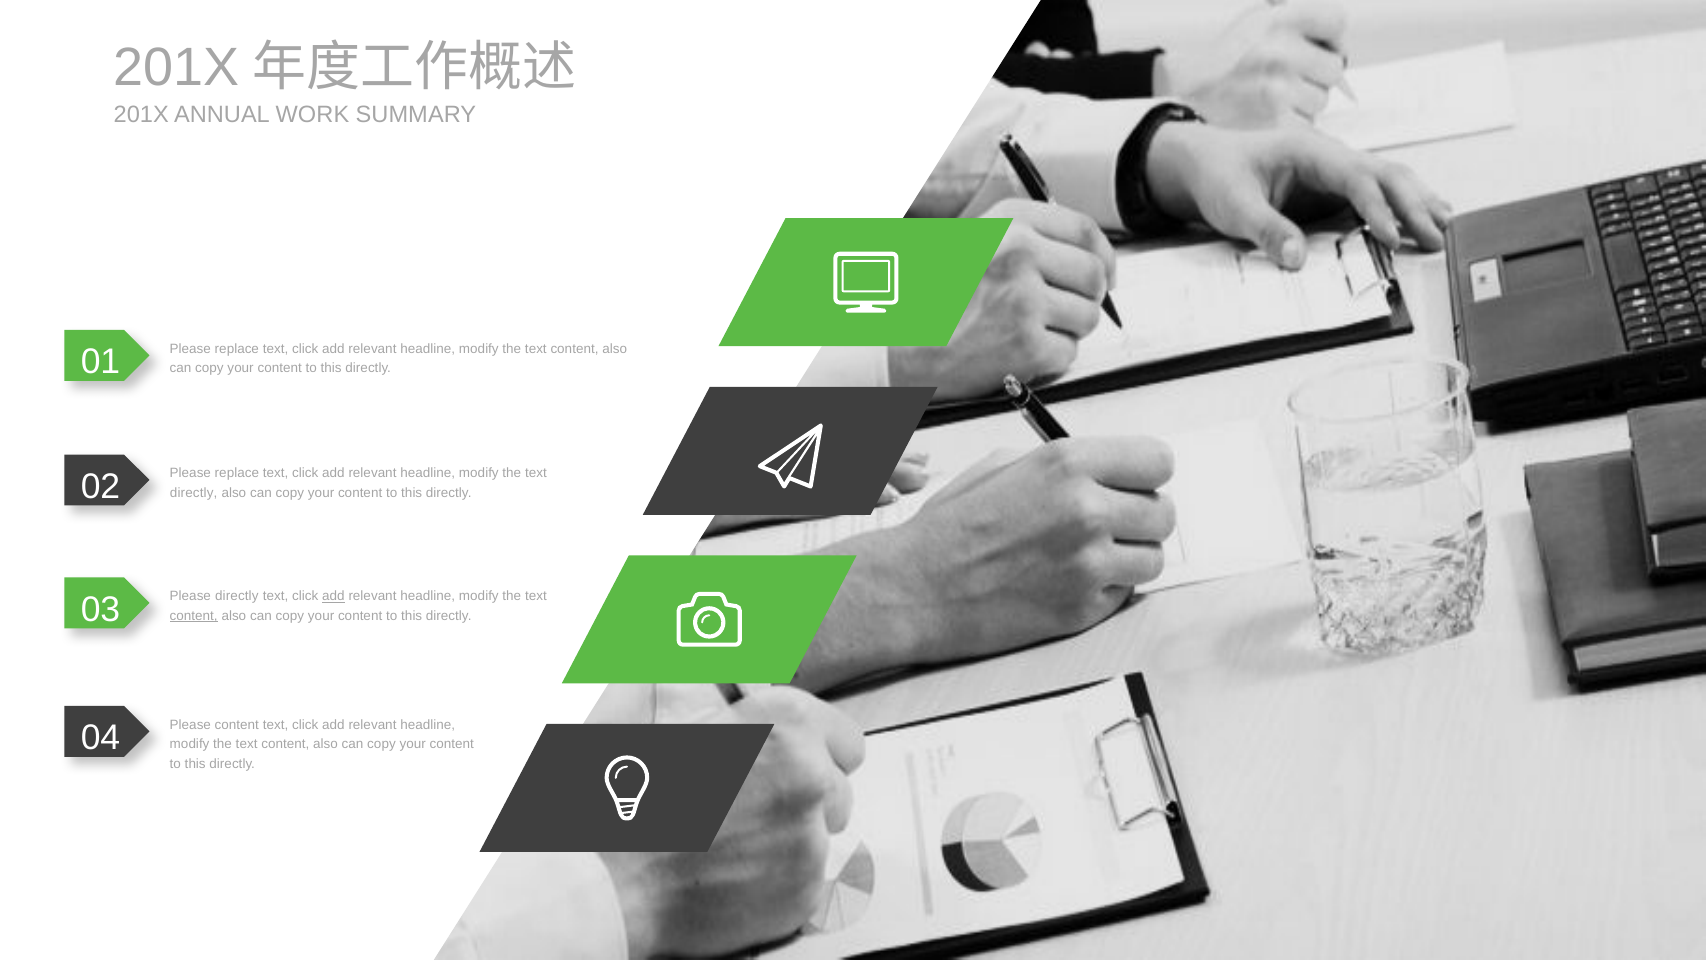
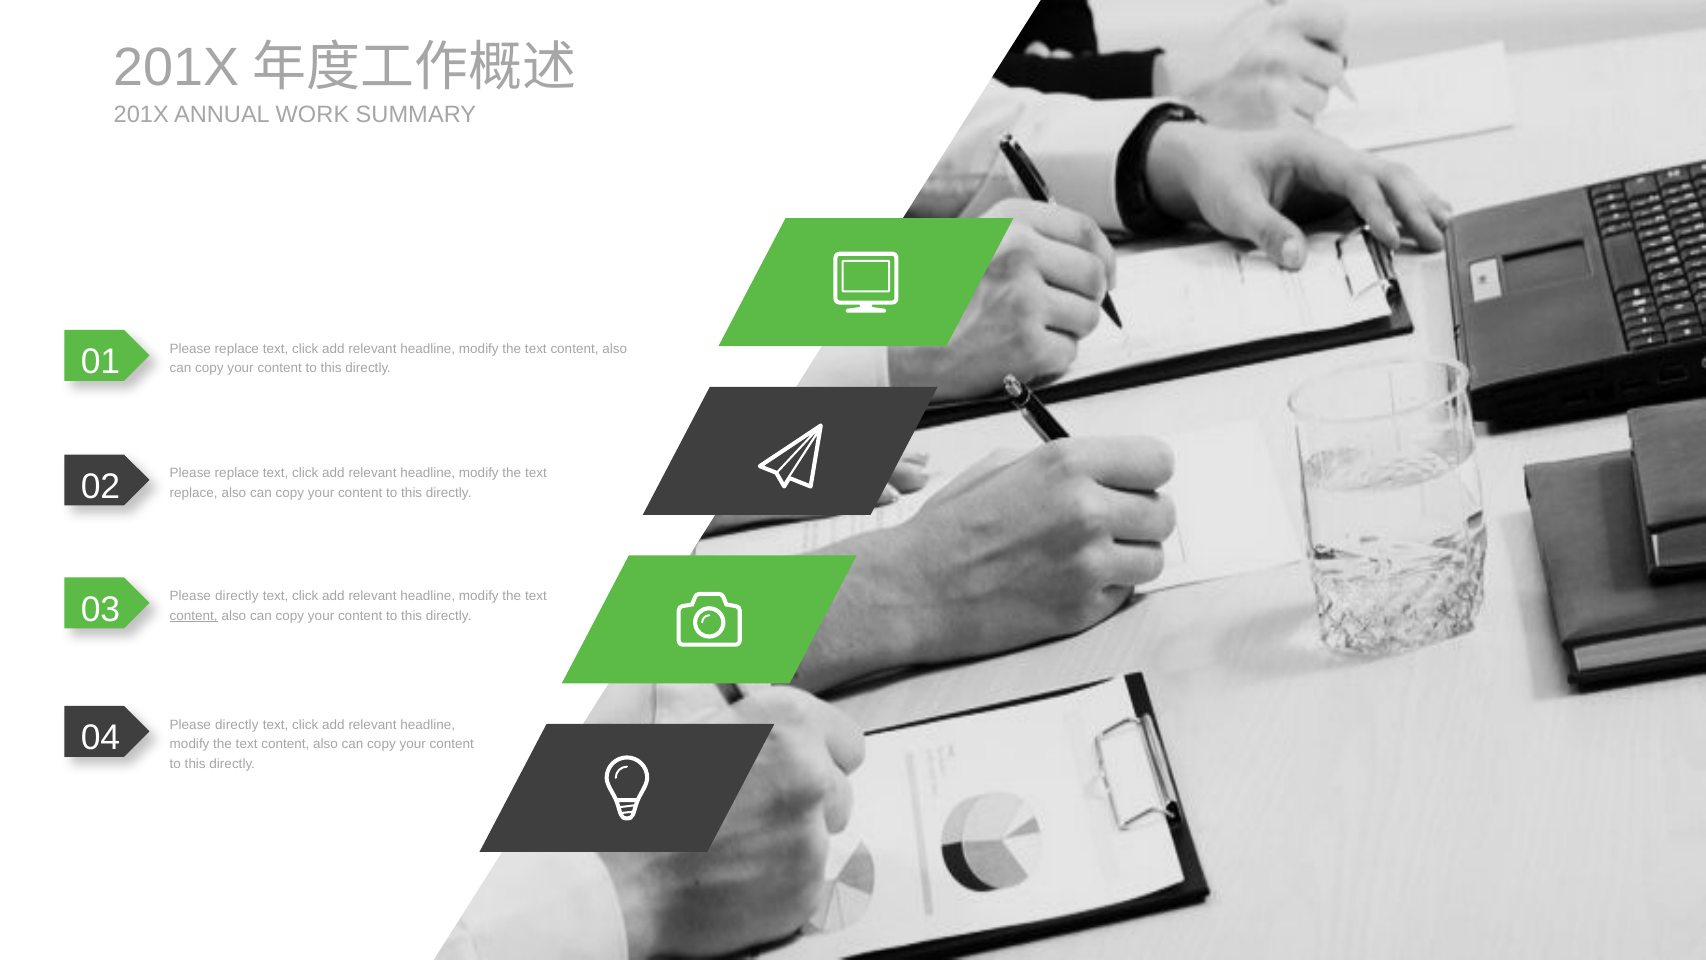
directly at (194, 493): directly -> replace
add at (333, 596) underline: present -> none
04 Please content: content -> directly
